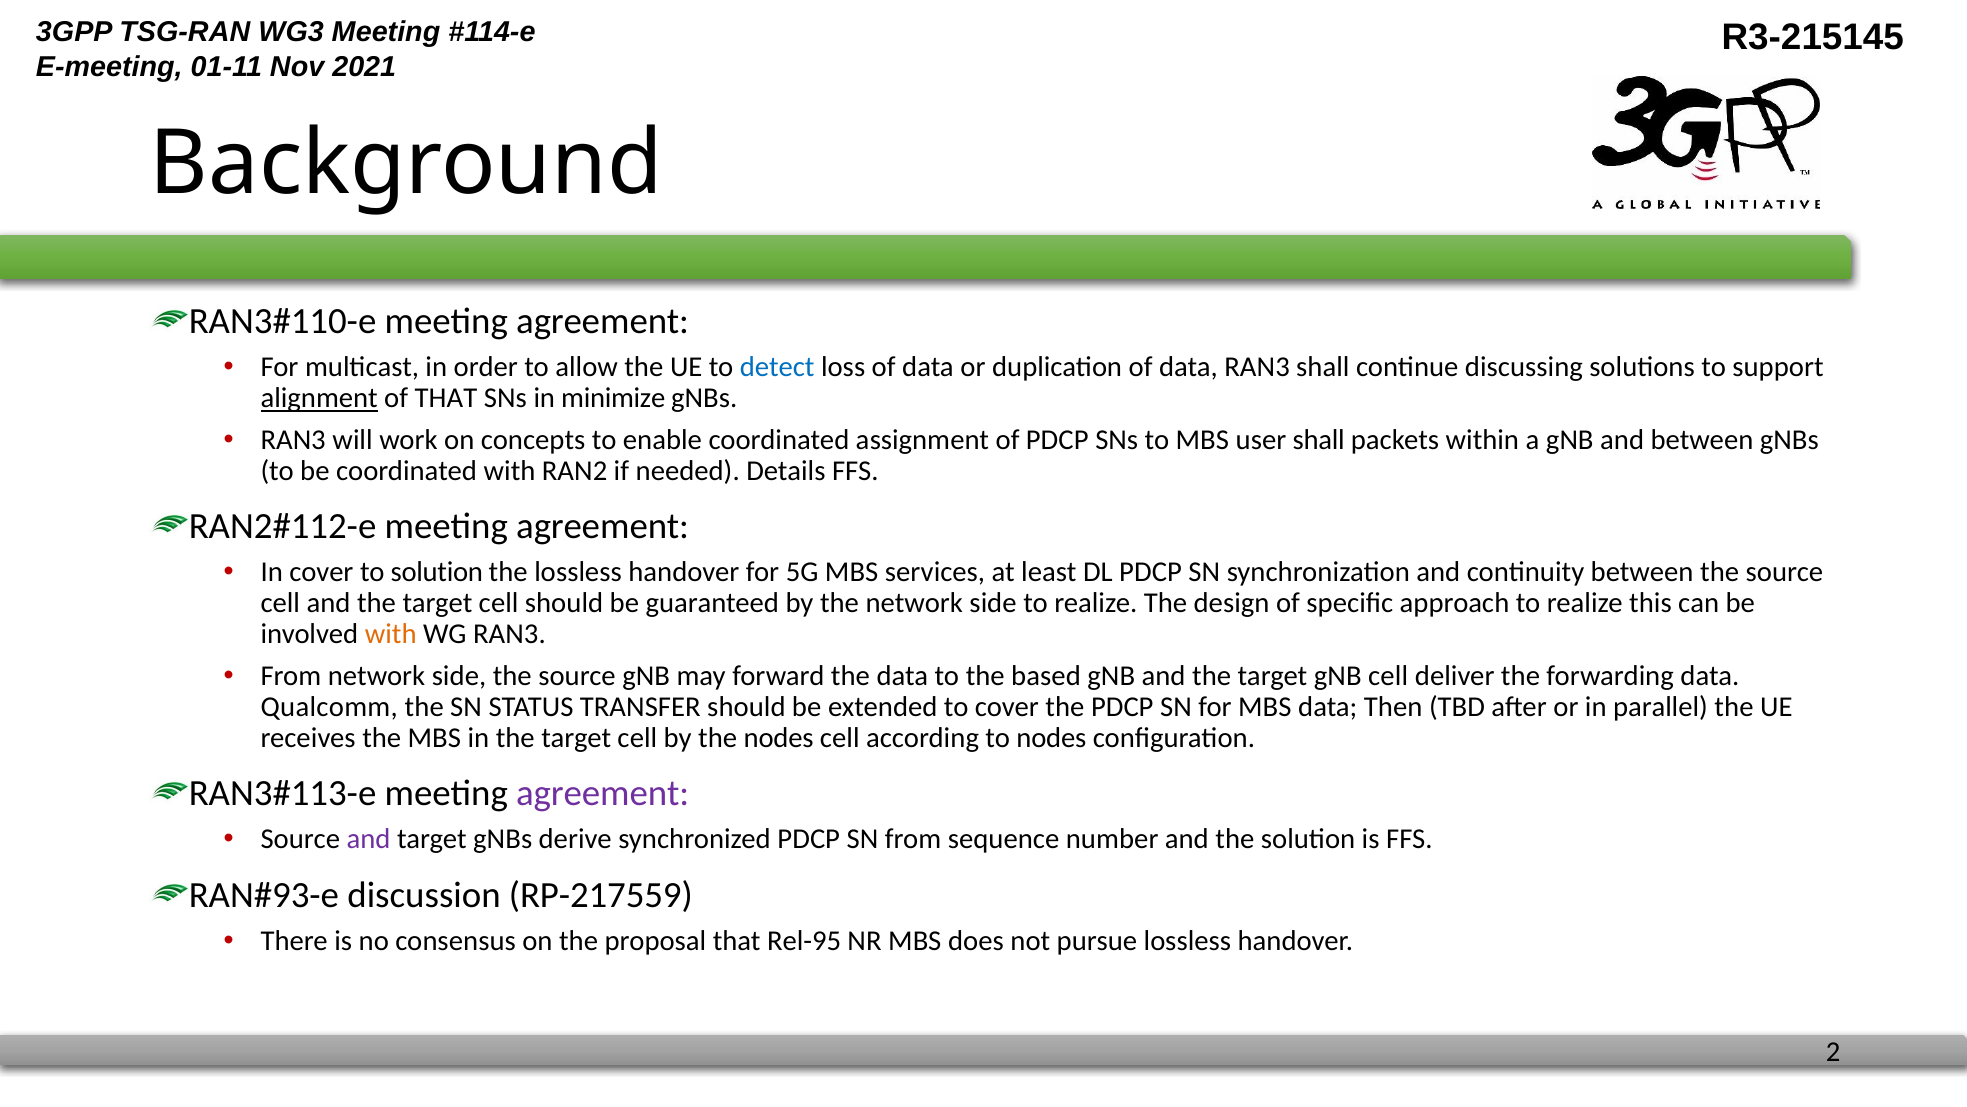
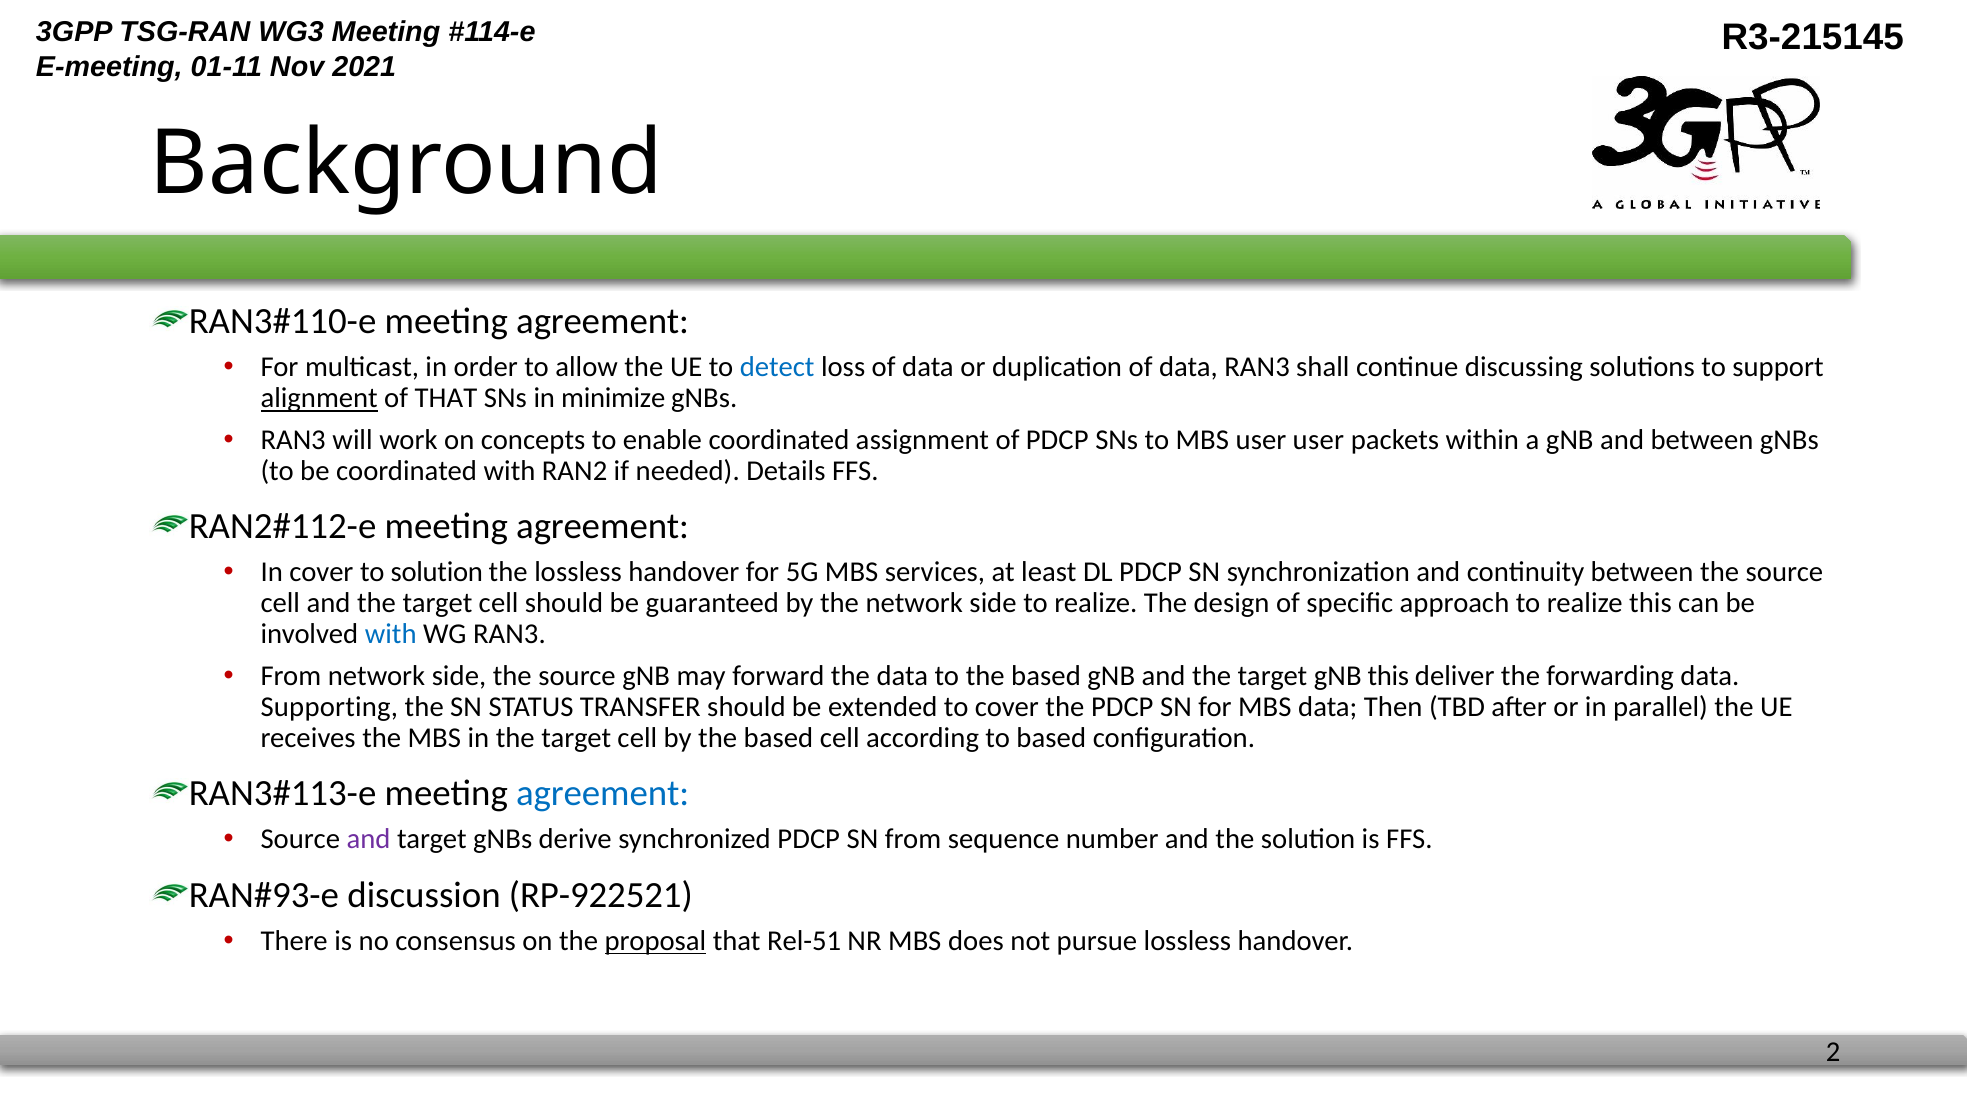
user shall: shall -> user
with at (391, 634) colour: orange -> blue
gNB cell: cell -> this
Qualcomm: Qualcomm -> Supporting
by the nodes: nodes -> based
to nodes: nodes -> based
agreement at (603, 793) colour: purple -> blue
RP-217559: RP-217559 -> RP-922521
proposal underline: none -> present
Rel-95: Rel-95 -> Rel-51
